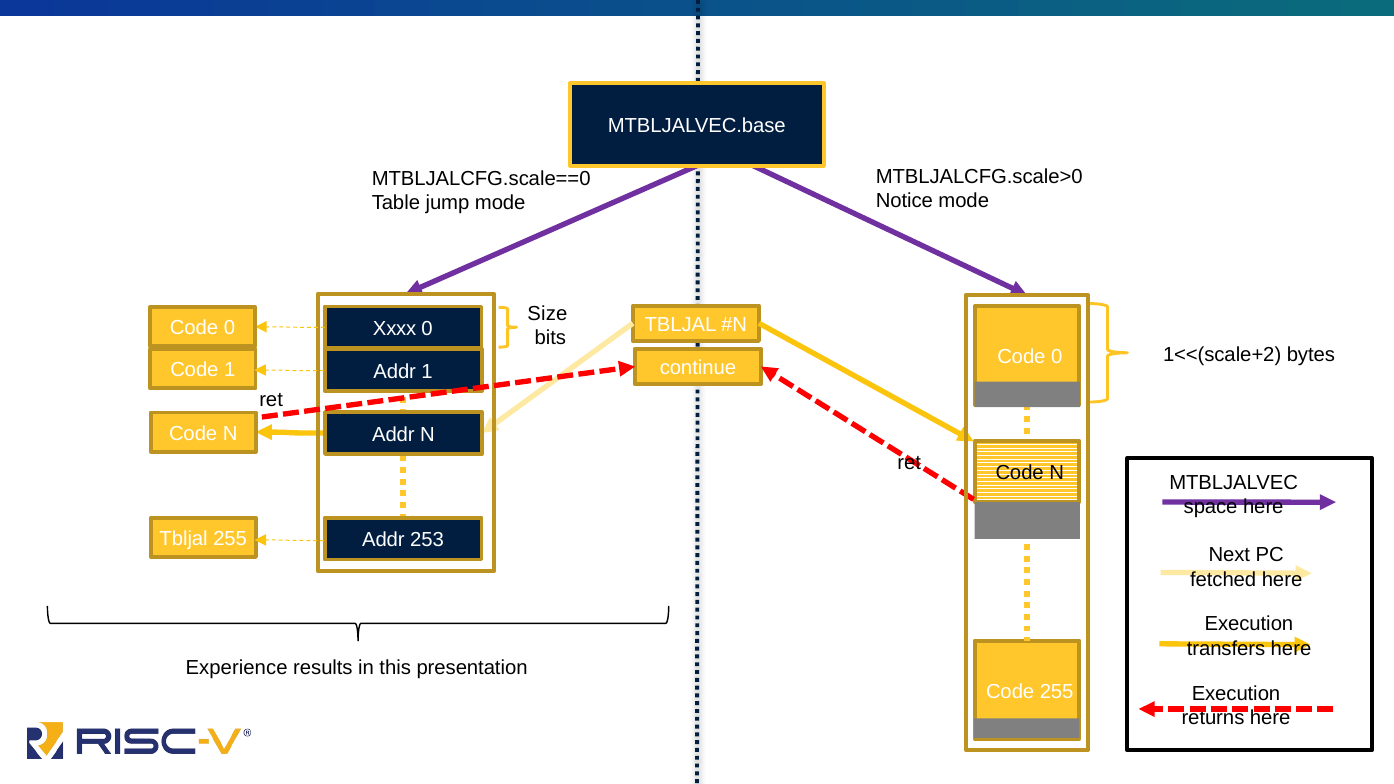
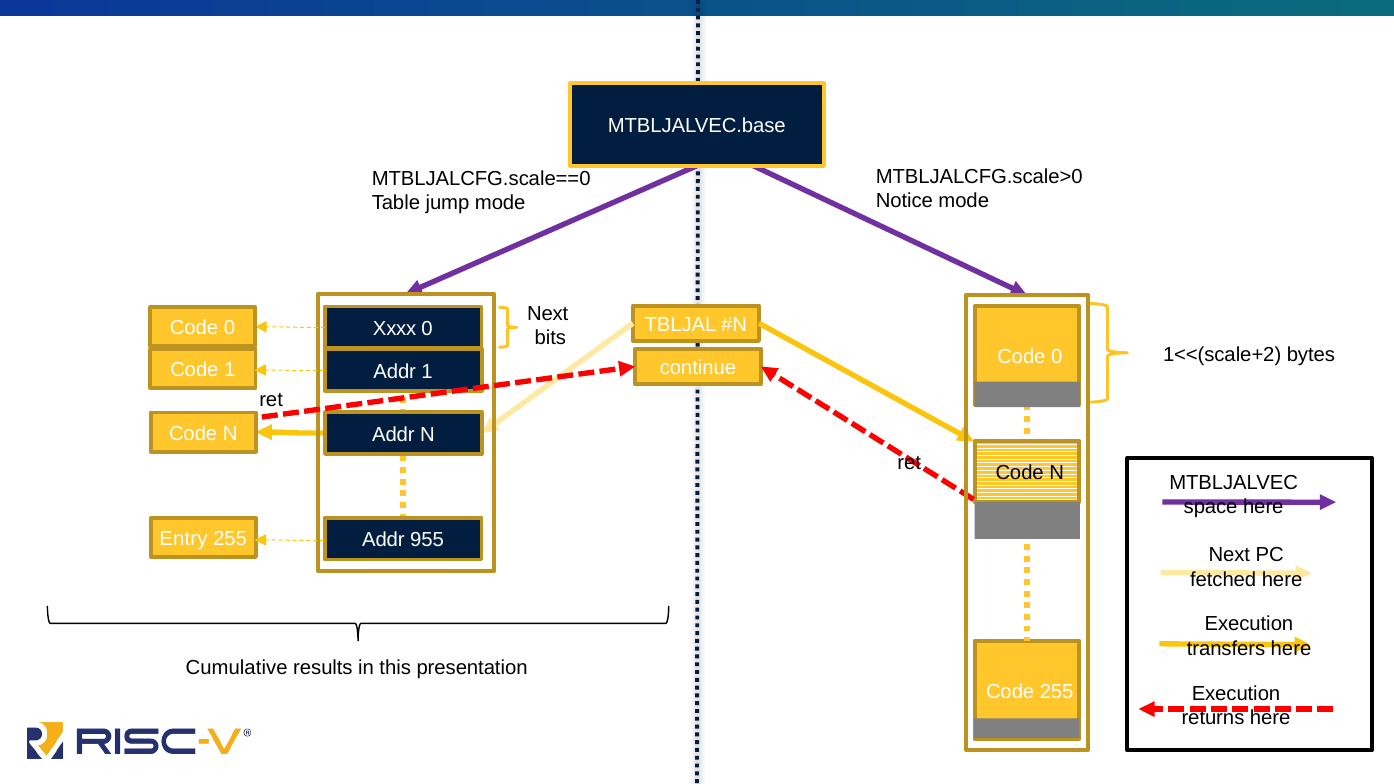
Size at (547, 314): Size -> Next
Tbljal at (184, 539): Tbljal -> Entry
253: 253 -> 955
Experience: Experience -> Cumulative
